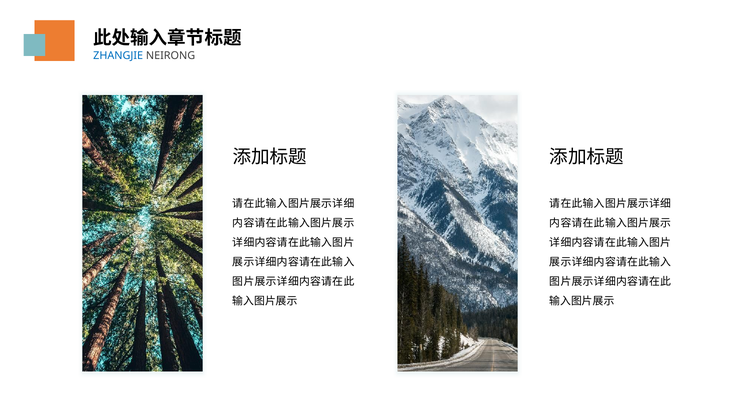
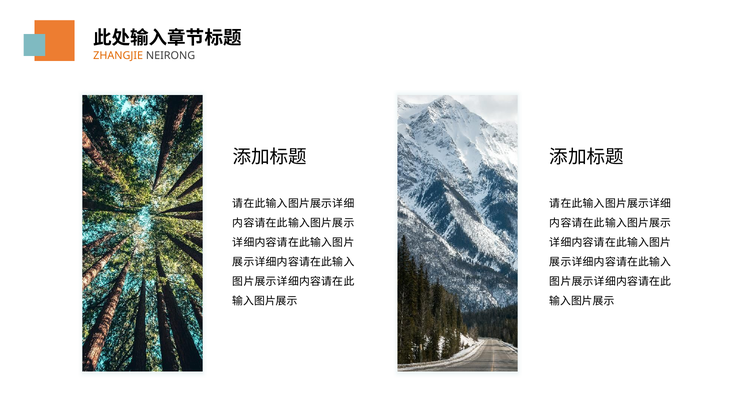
ZHANGJIE colour: blue -> orange
